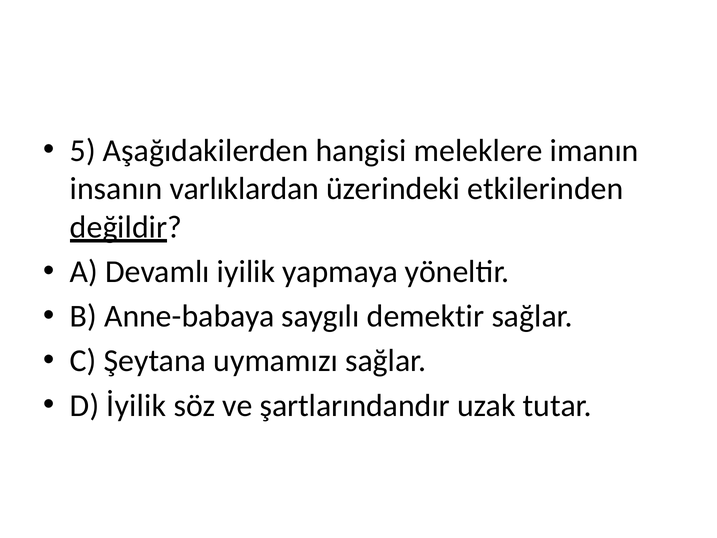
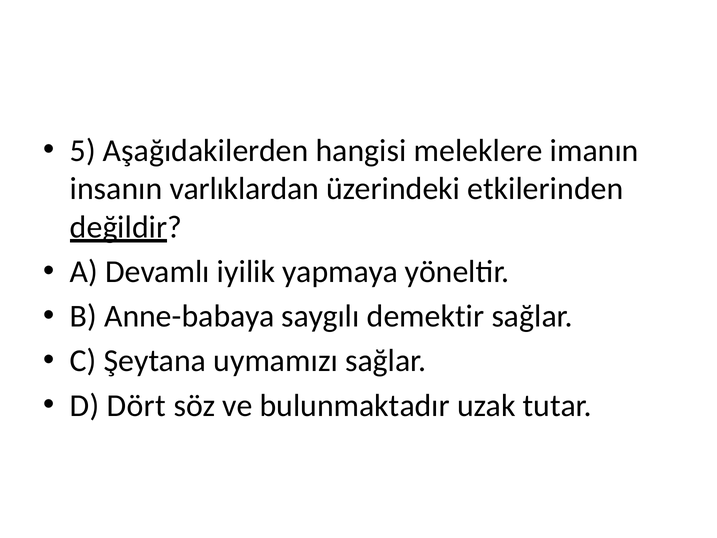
İyilik: İyilik -> Dört
şartlarındandır: şartlarındandır -> bulunmaktadır
